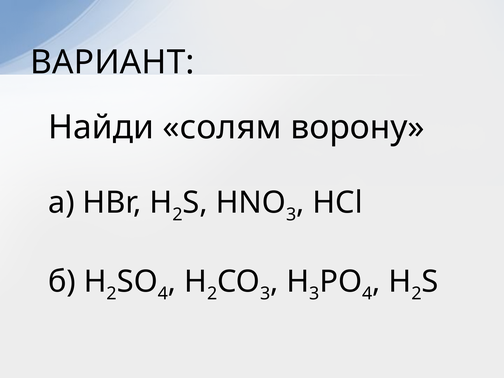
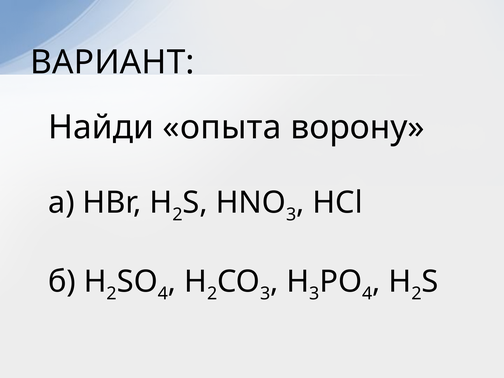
солям: солям -> опыта
